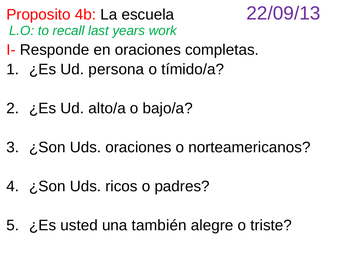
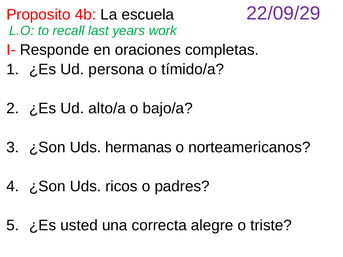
22/09/13: 22/09/13 -> 22/09/29
Uds oraciones: oraciones -> hermanas
también: también -> correcta
